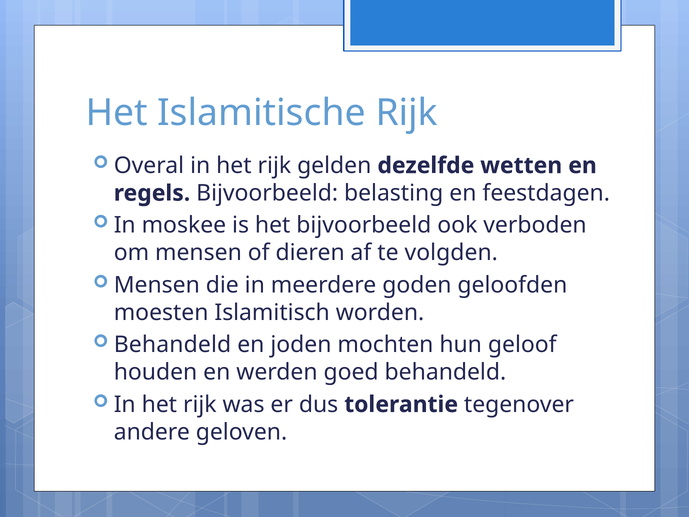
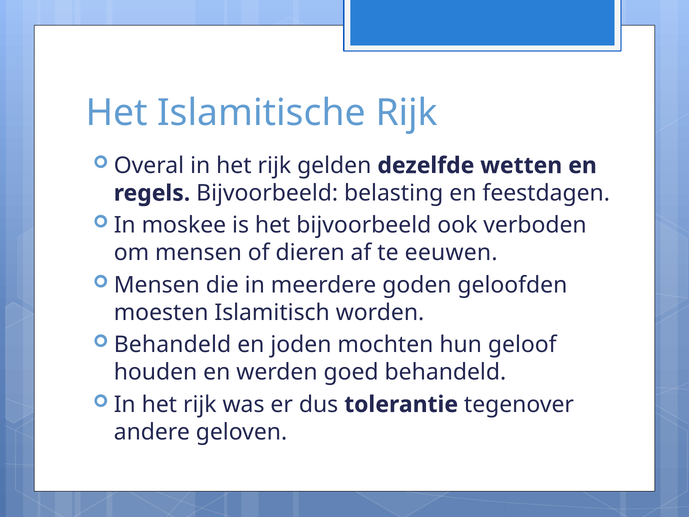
volgden: volgden -> eeuwen
